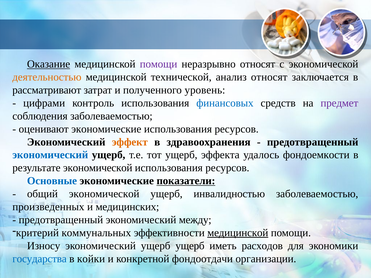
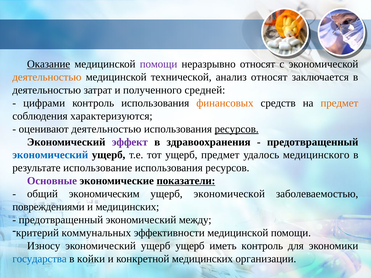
рассматривают at (47, 90): рассматривают -> деятельностью
уровень: уровень -> средней
финансовых colour: blue -> orange
предмет at (339, 103) colour: purple -> orange
соблюдения заболеваемостью: заболеваемостью -> характеризуются
оценивают экономические: экономические -> деятельностью
ресурсов at (237, 129) underline: none -> present
эффект colour: orange -> purple
ущерб эффекта: эффекта -> предмет
фондоемкости: фондоемкости -> медицинского
результате экономической: экономической -> использование
Основные colour: blue -> purple
общий экономической: экономической -> экономическим
ущерб инвалидностью: инвалидностью -> экономической
произведенных: произведенных -> повреждениями
медицинской at (238, 233) underline: present -> none
иметь расходов: расходов -> контроль
конкретной фондоотдачи: фондоотдачи -> медицинских
